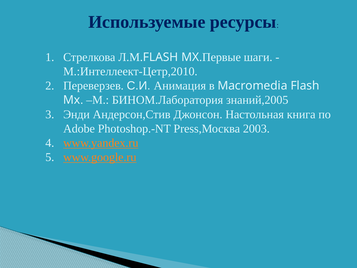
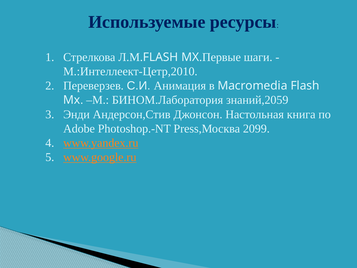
знаний,2005: знаний,2005 -> знаний,2059
2003: 2003 -> 2099
